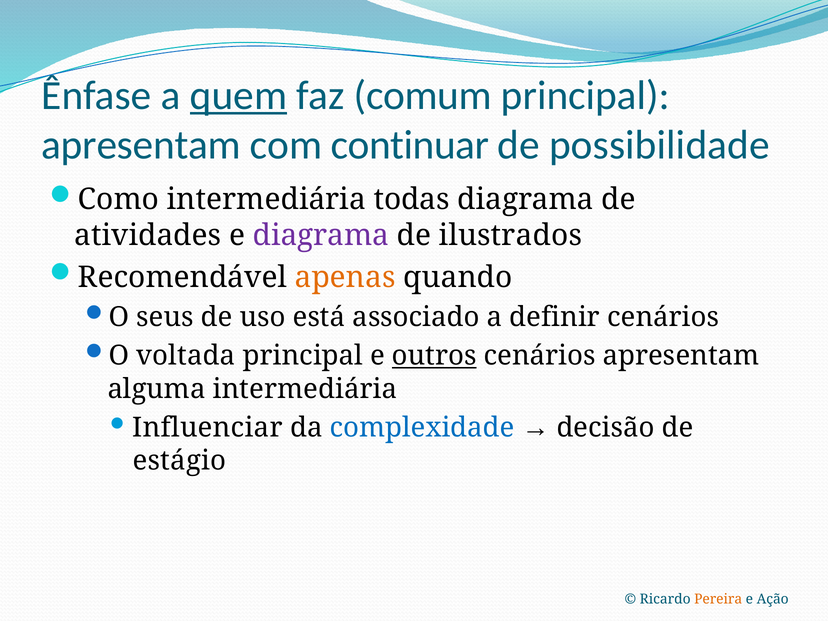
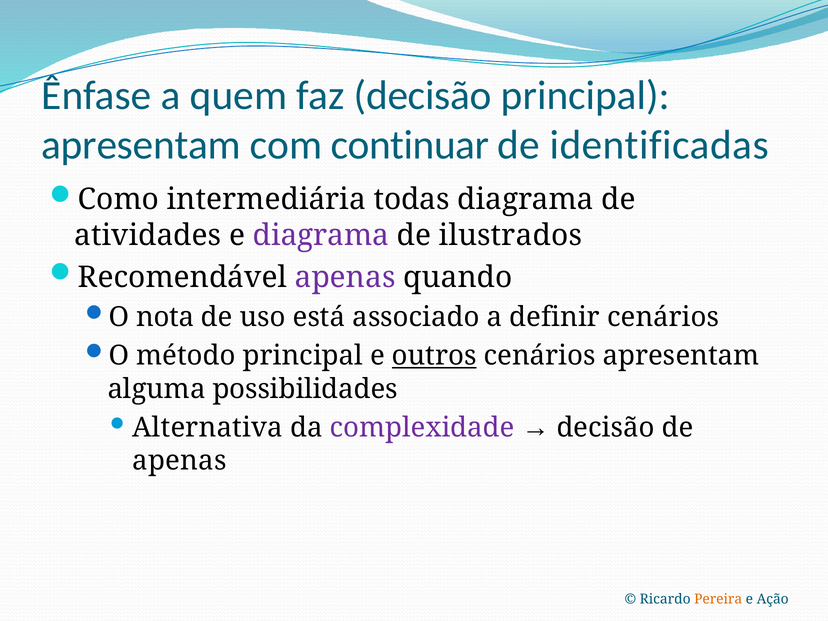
quem underline: present -> none
faz comum: comum -> decisão
possibilidade: possibilidade -> identificadas
apenas at (345, 277) colour: orange -> purple
seus: seus -> nota
voltada: voltada -> método
alguma intermediária: intermediária -> possibilidades
Influenciar: Influenciar -> Alternativa
complexidade colour: blue -> purple
estágio at (179, 461): estágio -> apenas
